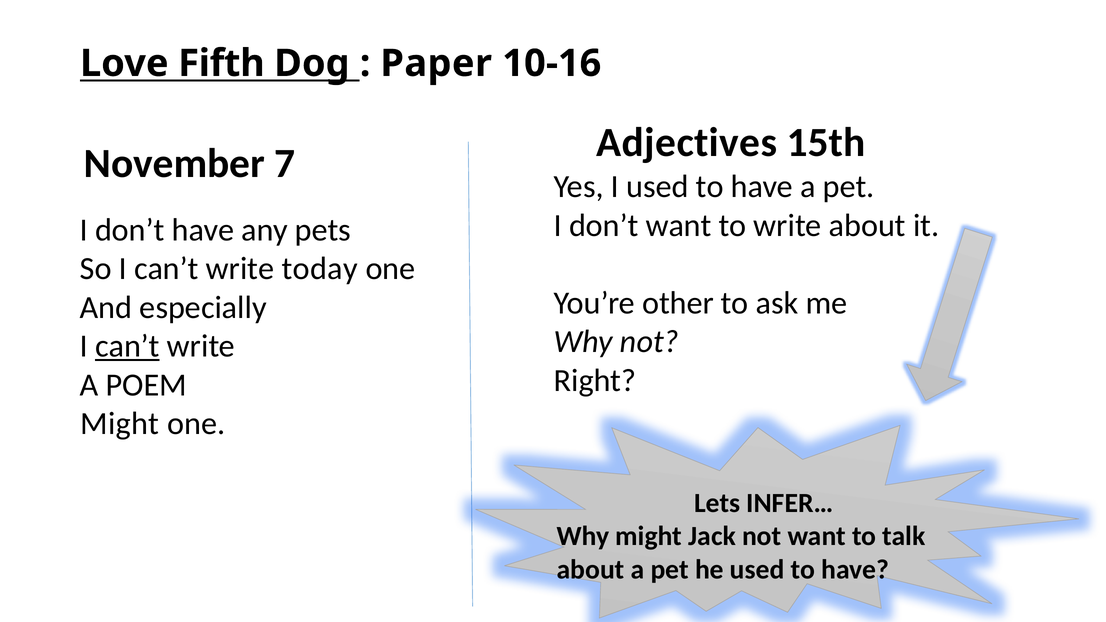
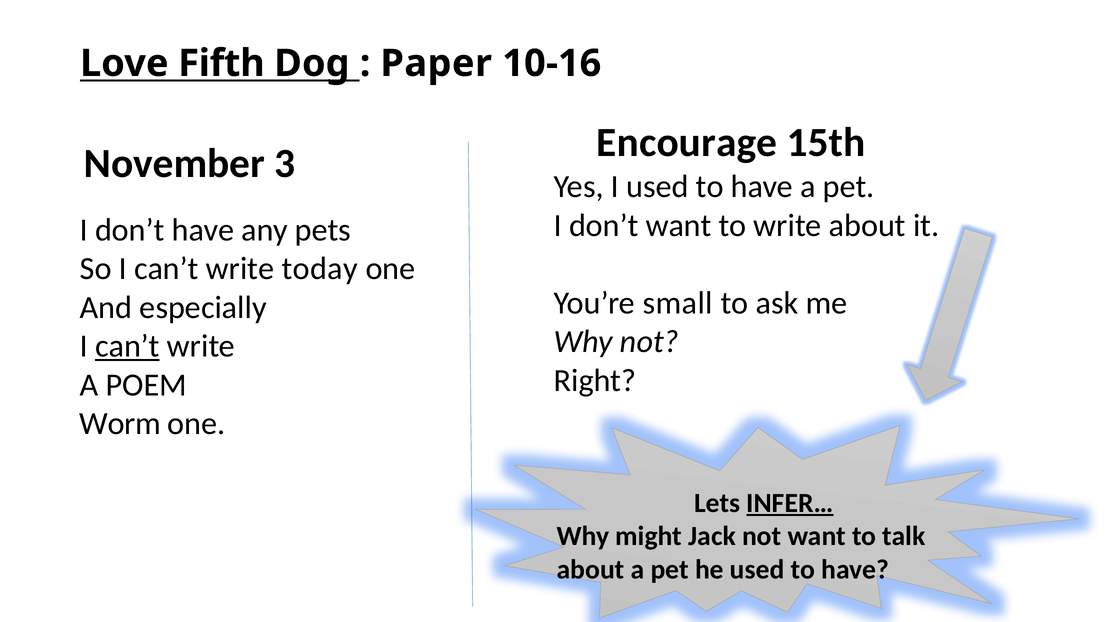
Adjectives: Adjectives -> Encourage
7: 7 -> 3
other: other -> small
Might at (120, 424): Might -> Worm
INFER… underline: none -> present
